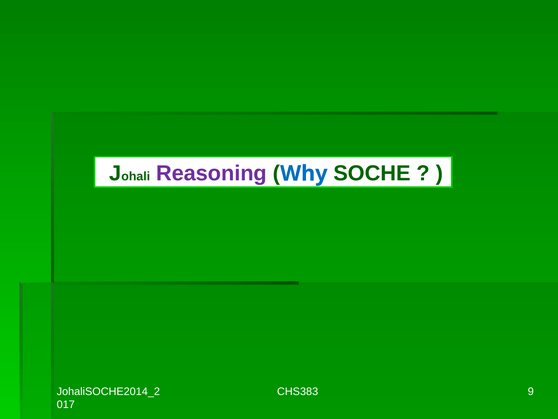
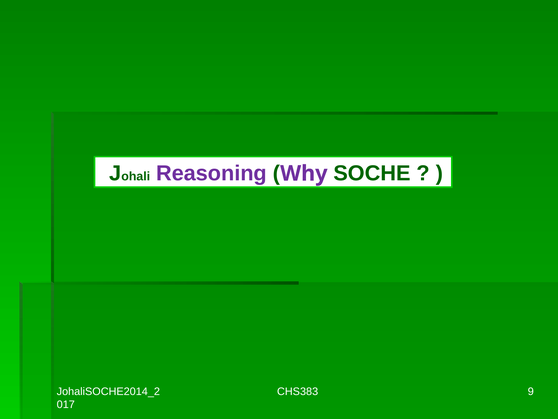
Why colour: blue -> purple
